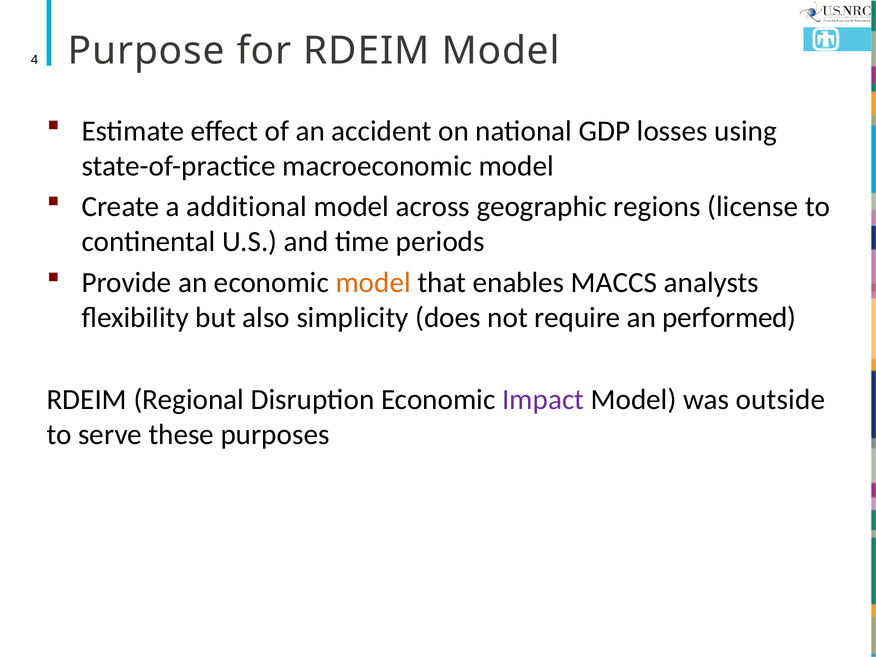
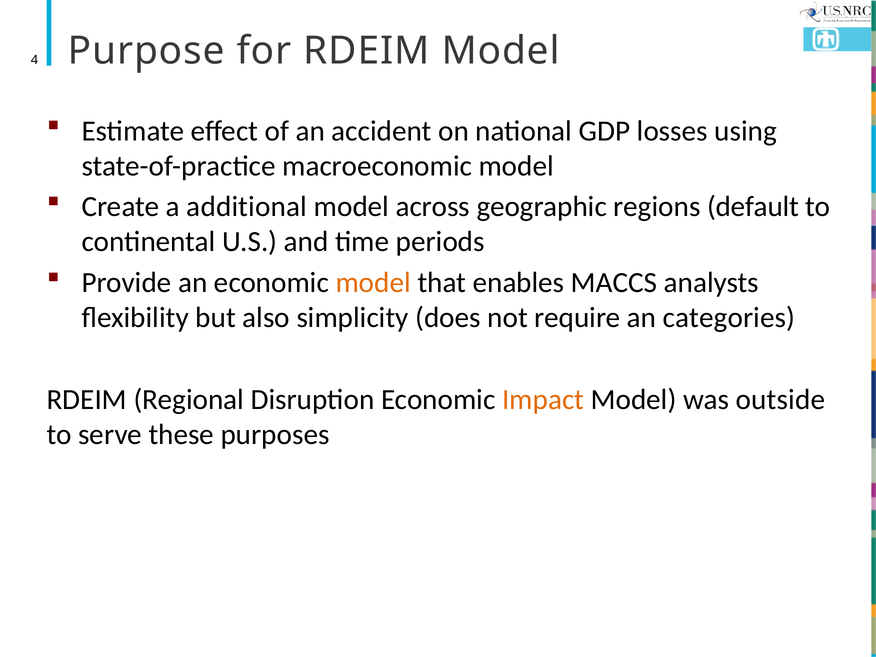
license: license -> default
performed: performed -> categories
Impact colour: purple -> orange
